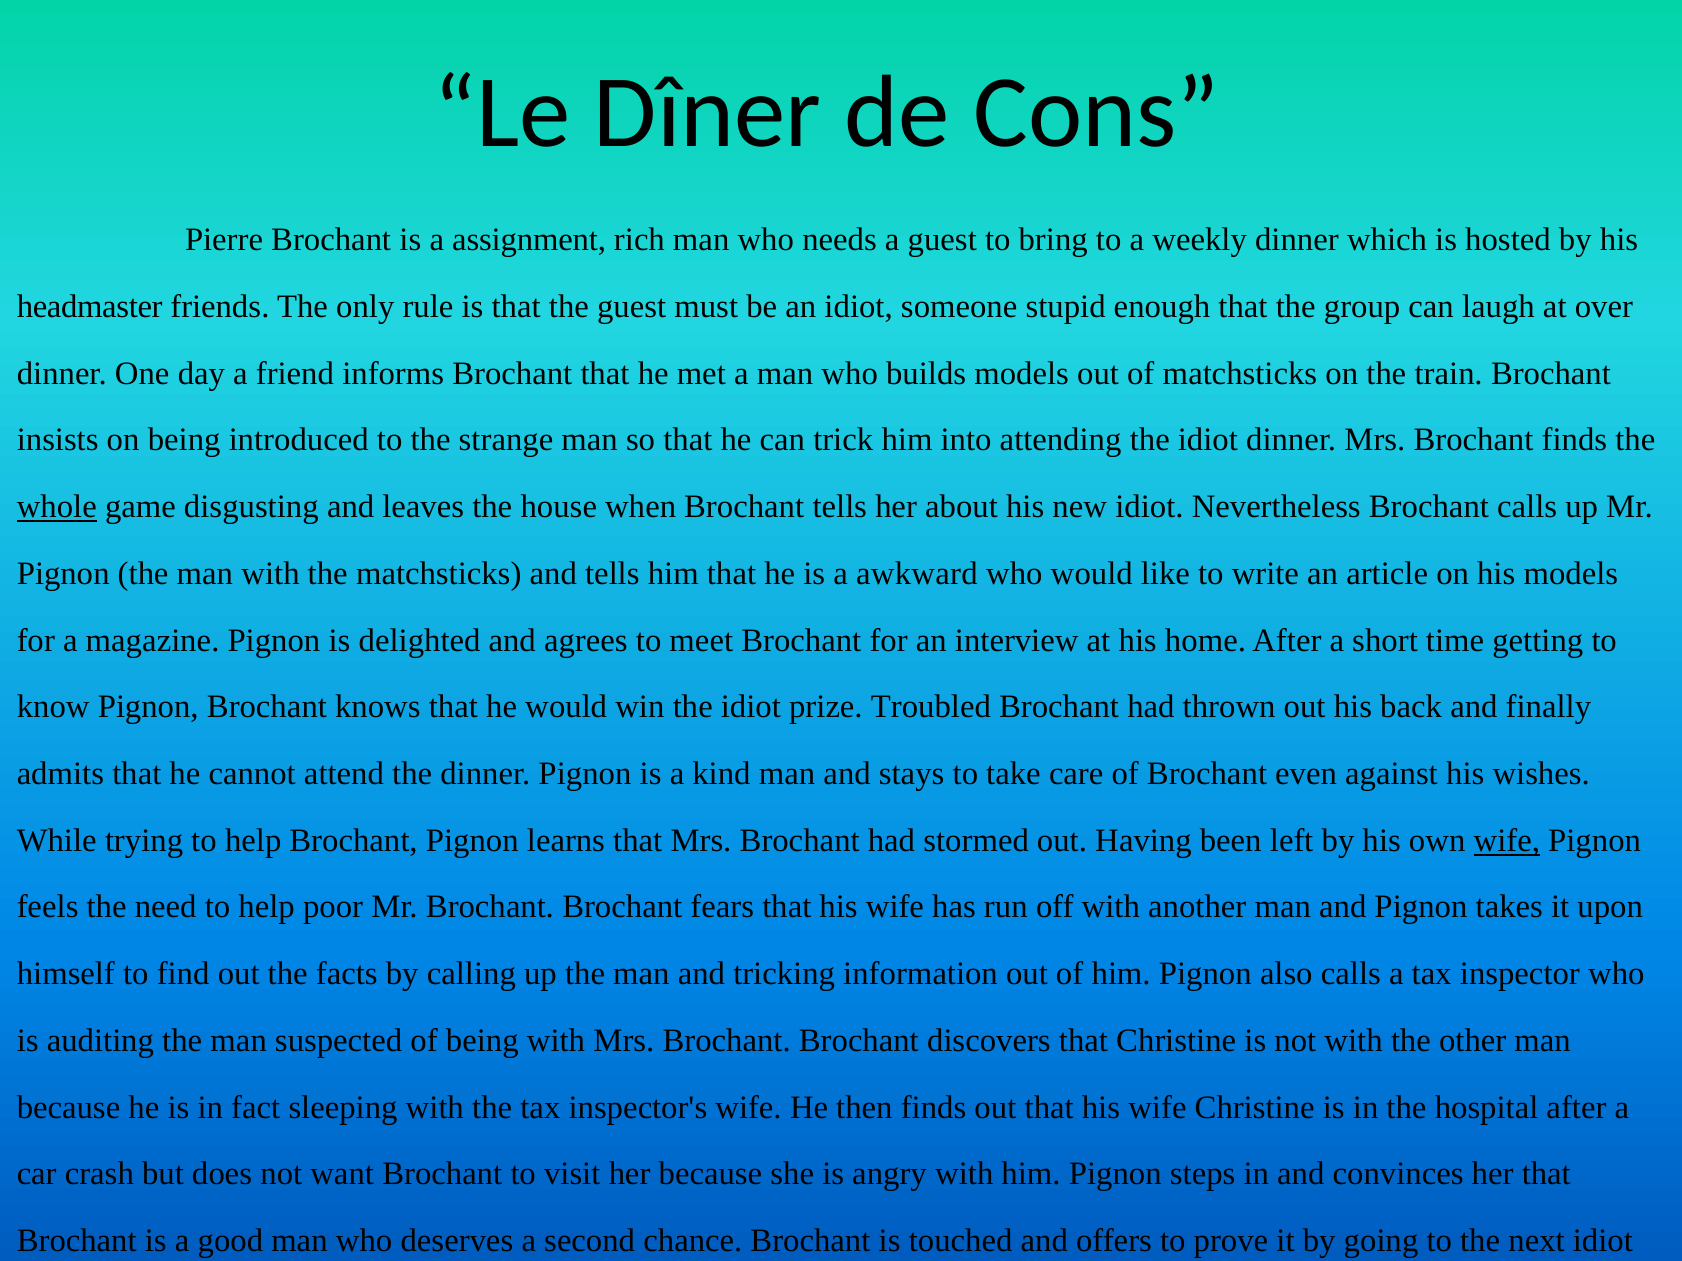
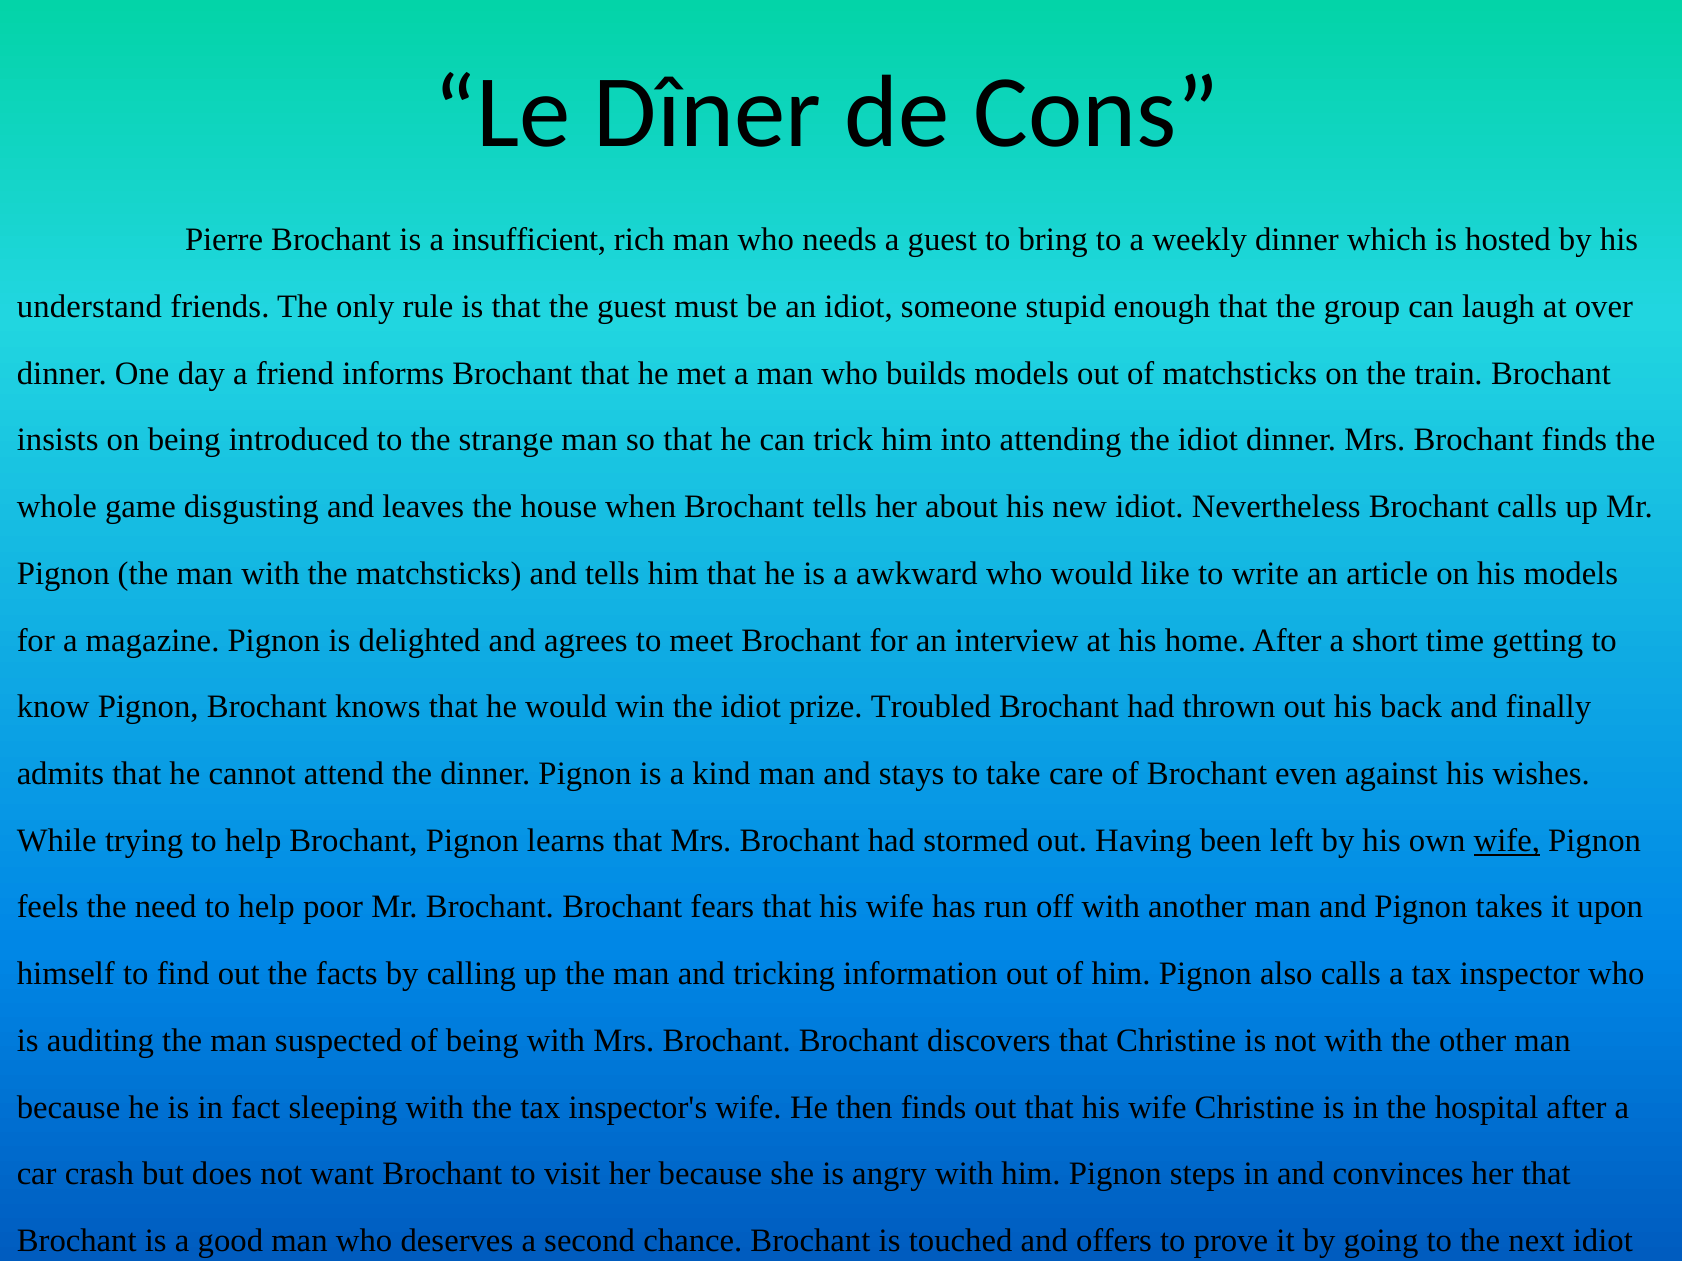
assignment: assignment -> insufficient
headmaster: headmaster -> understand
whole underline: present -> none
